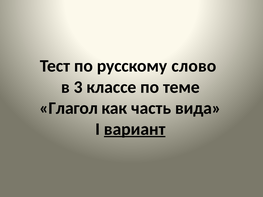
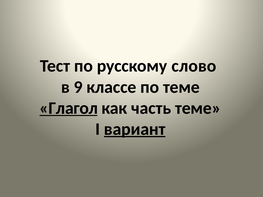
3: 3 -> 9
Глагол underline: none -> present
часть вида: вида -> теме
